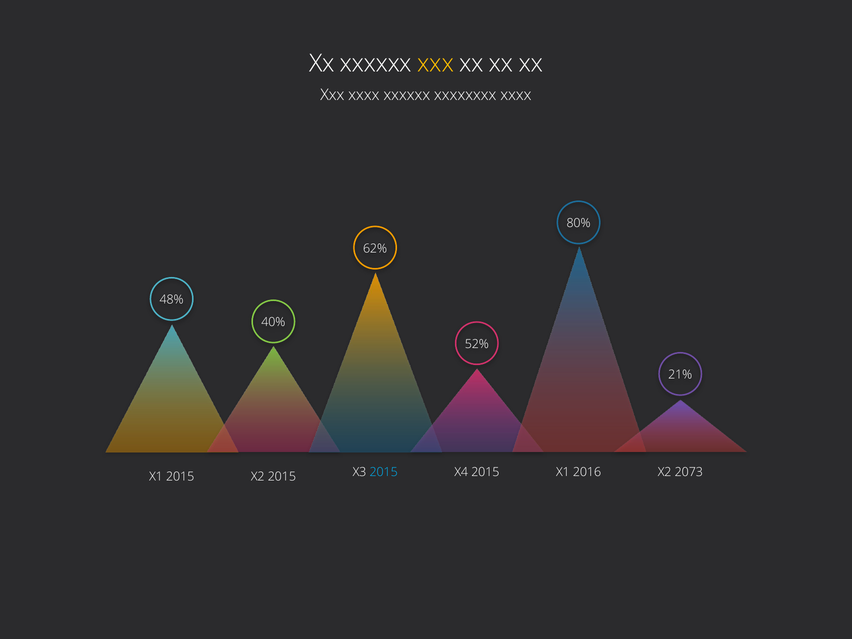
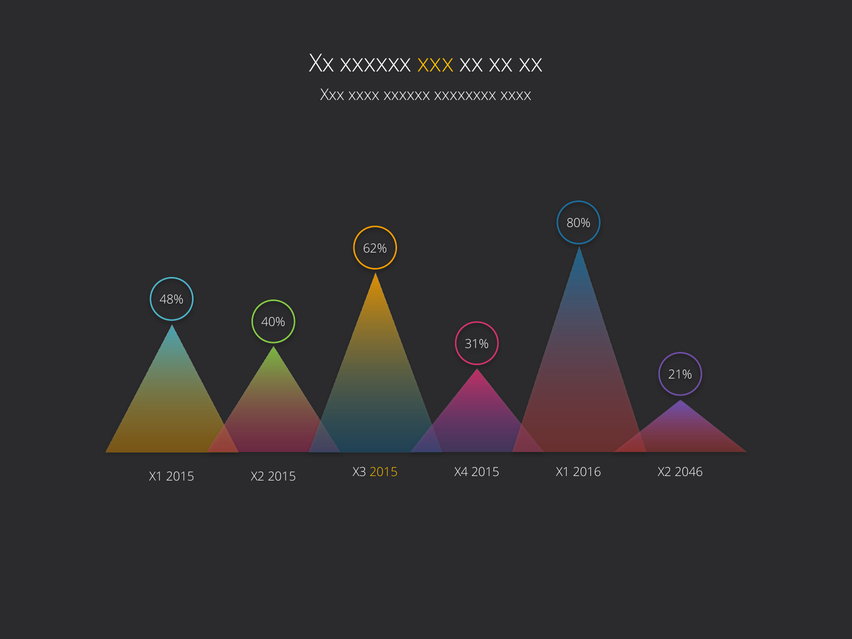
52%: 52% -> 31%
2015 at (384, 472) colour: light blue -> yellow
2073: 2073 -> 2046
